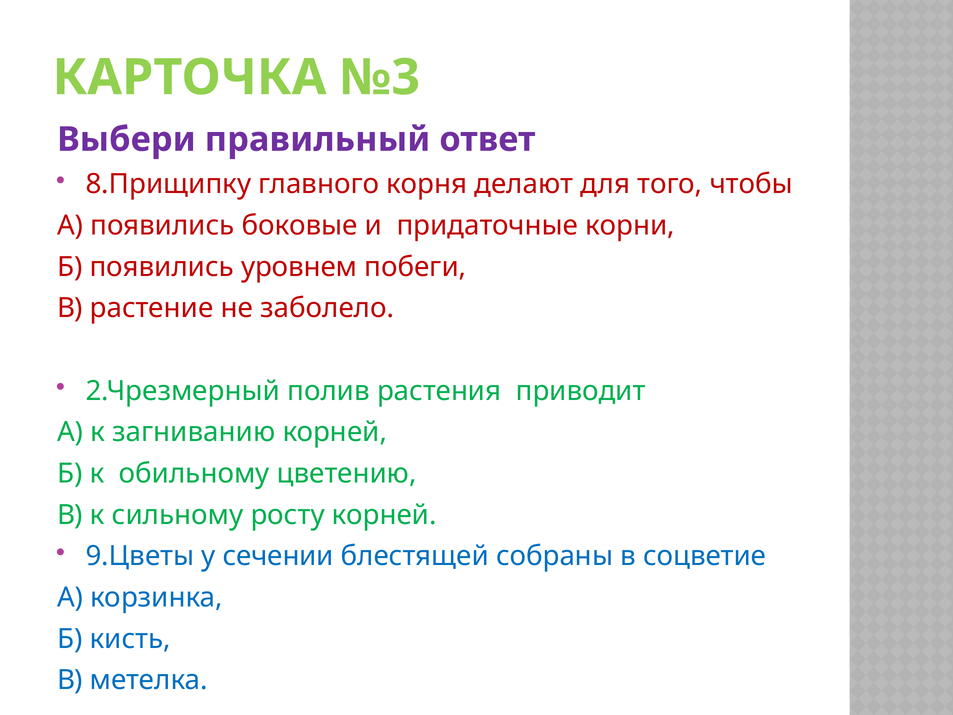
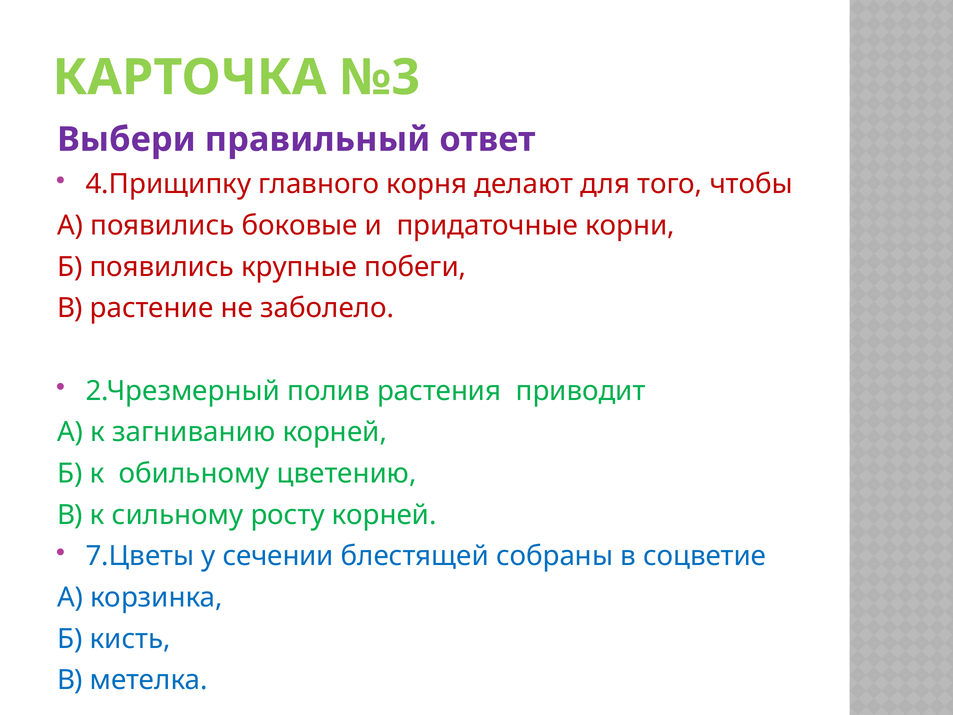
8.Прищипку: 8.Прищипку -> 4.Прищипку
уровнем: уровнем -> крупные
9.Цветы: 9.Цветы -> 7.Цветы
